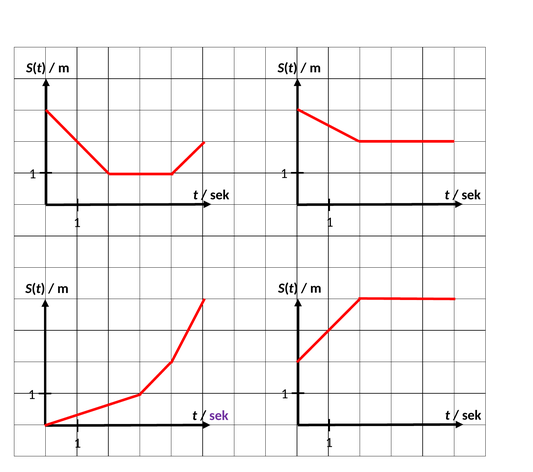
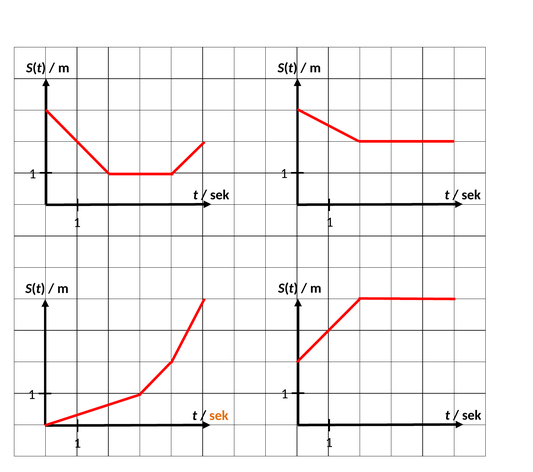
sek at (219, 416) colour: purple -> orange
